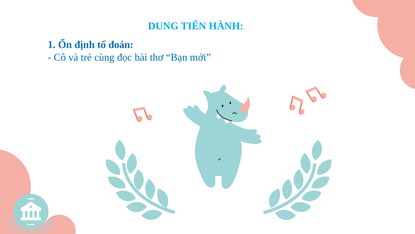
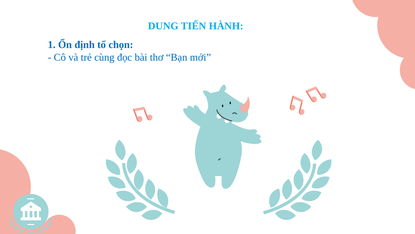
đoán: đoán -> chọn
